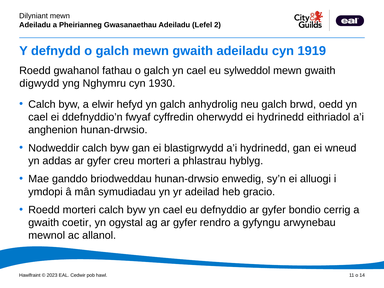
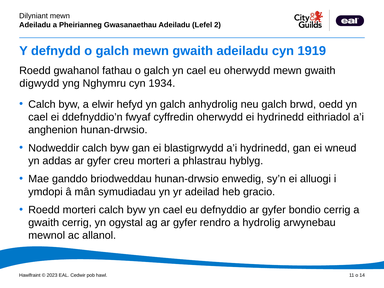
eu sylweddol: sylweddol -> oherwydd
1930: 1930 -> 1934
gwaith coetir: coetir -> cerrig
gyfyngu: gyfyngu -> hydrolig
